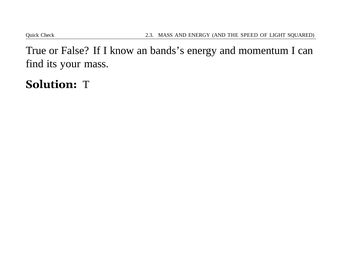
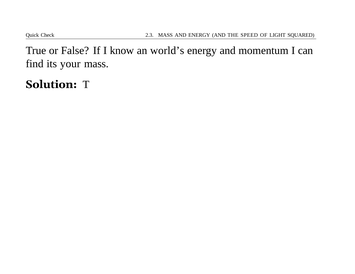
bands’s: bands’s -> world’s
